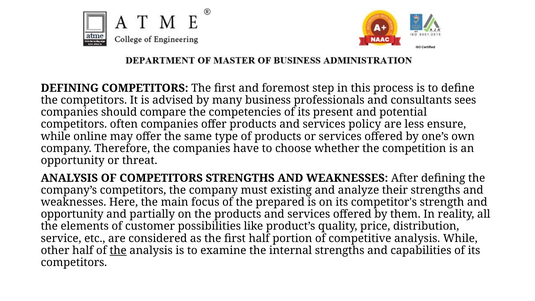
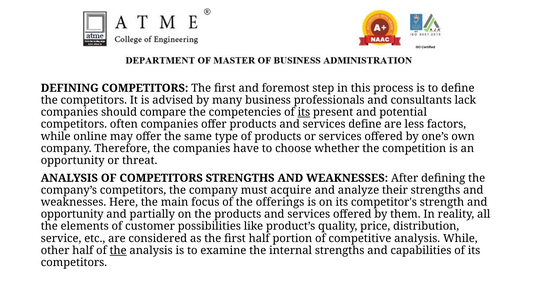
sees: sees -> lack
its at (304, 112) underline: none -> present
services policy: policy -> define
ensure: ensure -> factors
existing: existing -> acquire
prepared: prepared -> offerings
